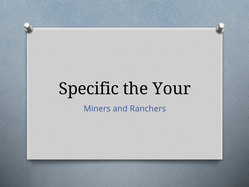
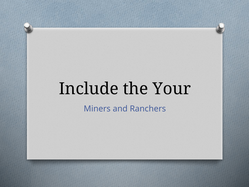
Specific: Specific -> Include
